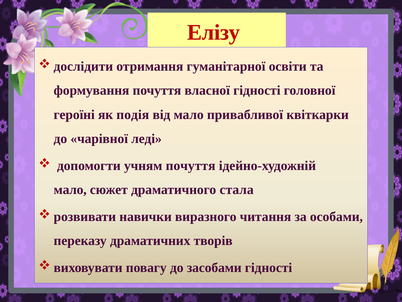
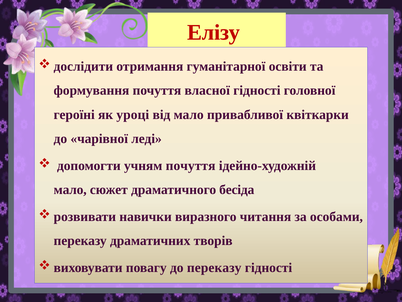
подія: подія -> уроці
стала: стала -> бесіда
до засобами: засобами -> переказу
